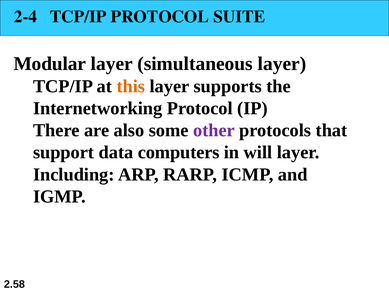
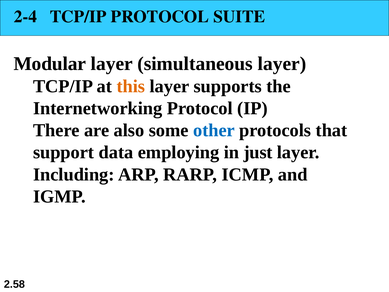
other colour: purple -> blue
computers: computers -> employing
will: will -> just
